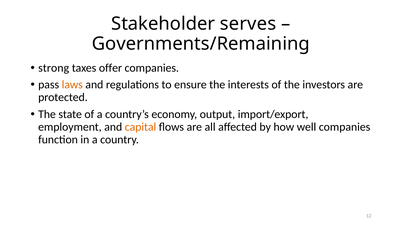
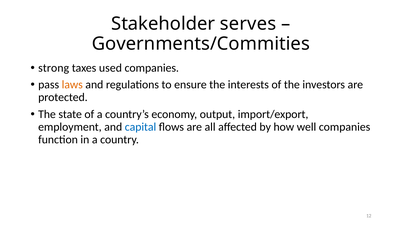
Governments/Remaining: Governments/Remaining -> Governments/Commities
offer: offer -> used
capital colour: orange -> blue
